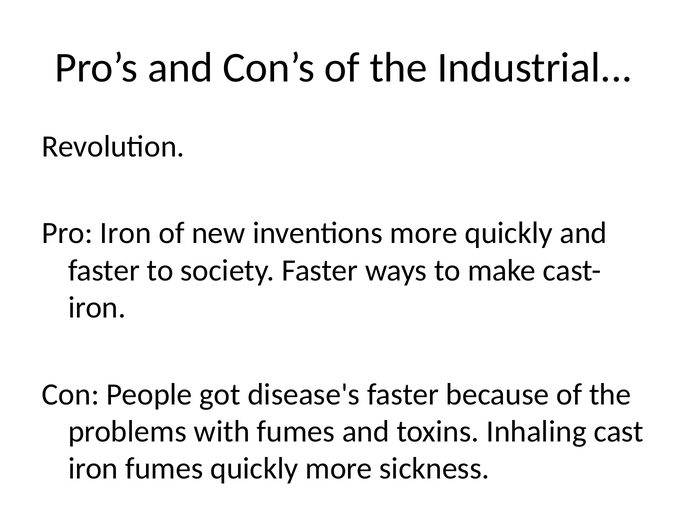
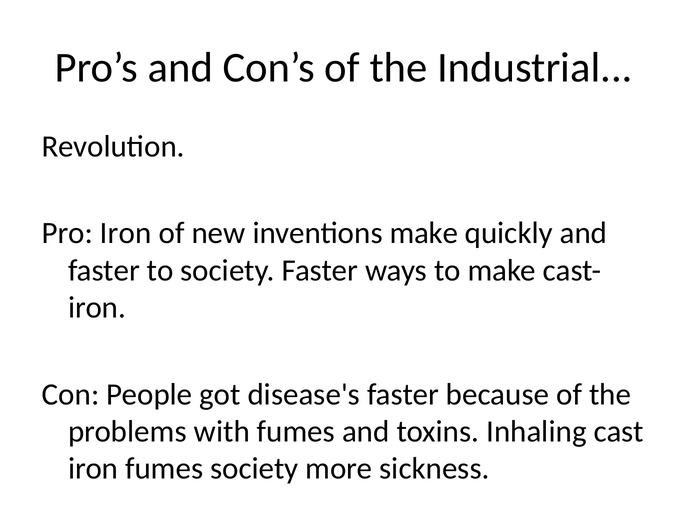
inventions more: more -> make
fumes quickly: quickly -> society
